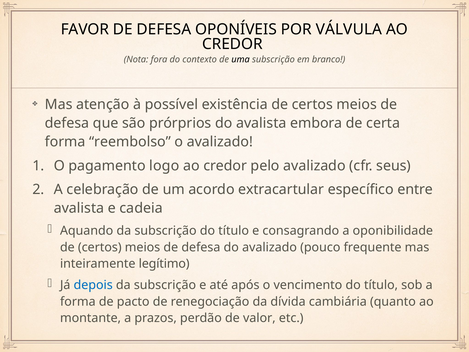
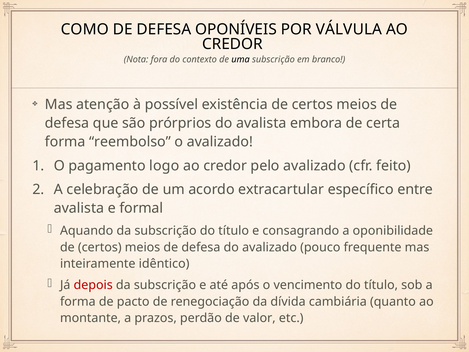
FAVOR: FAVOR -> COMO
seus: seus -> feito
cadeia: cadeia -> formal
legítimo: legítimo -> idêntico
depois colour: blue -> red
